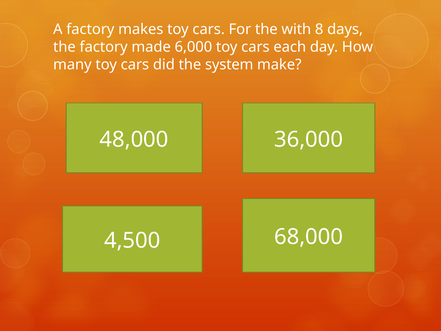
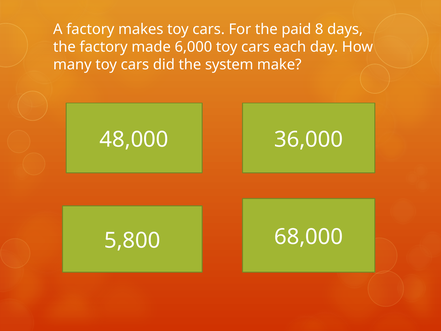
with: with -> paid
4,500: 4,500 -> 5,800
